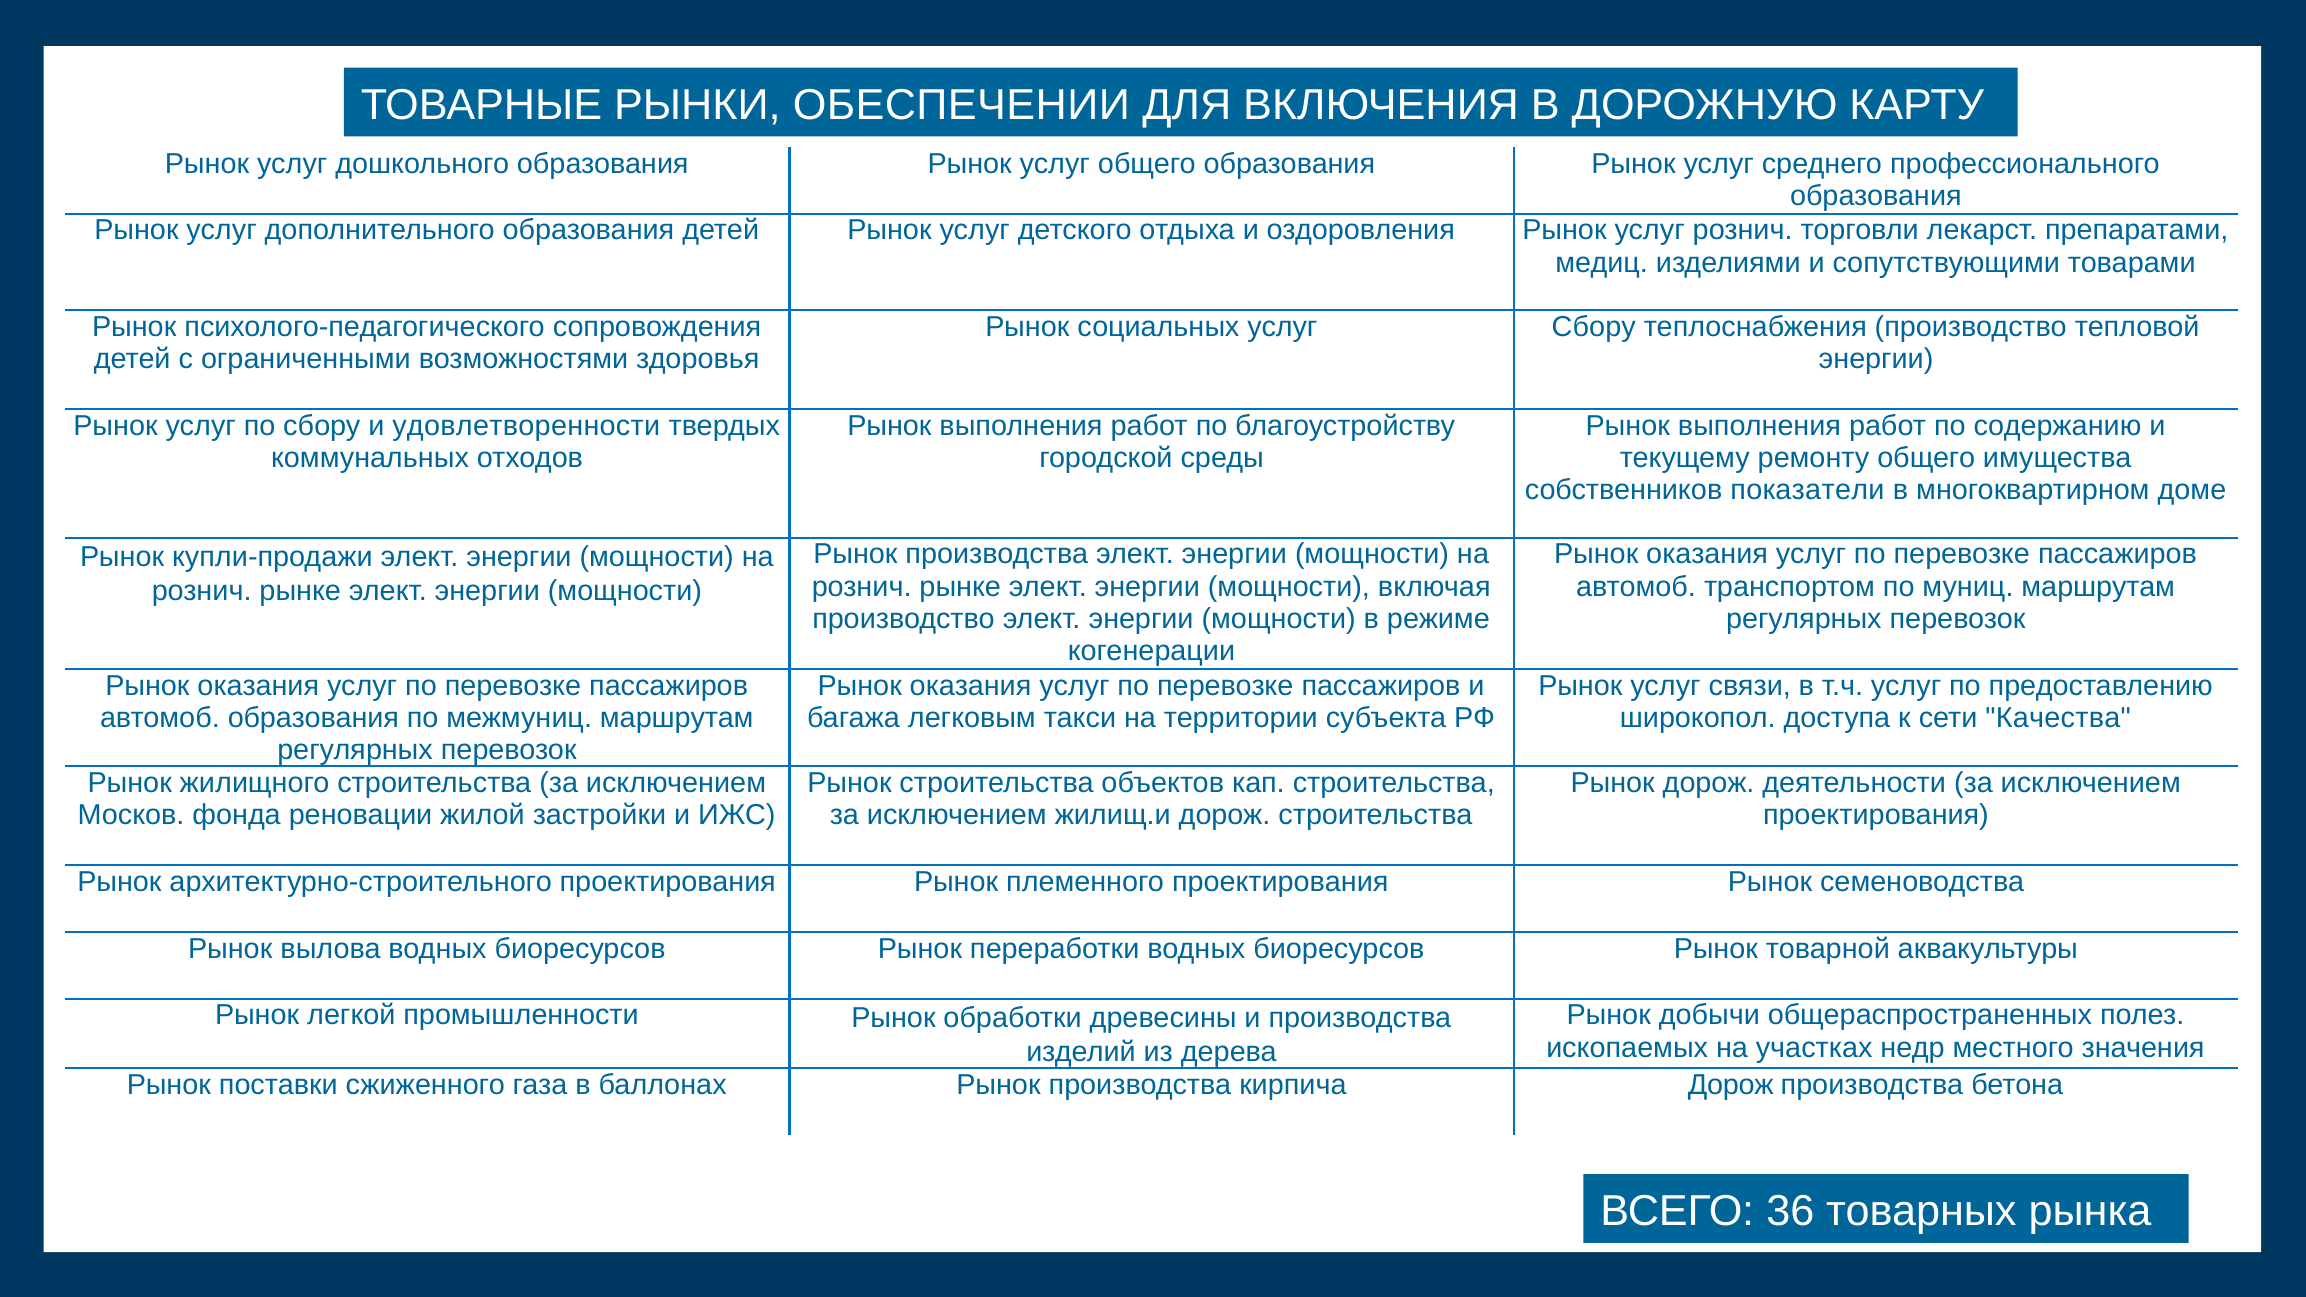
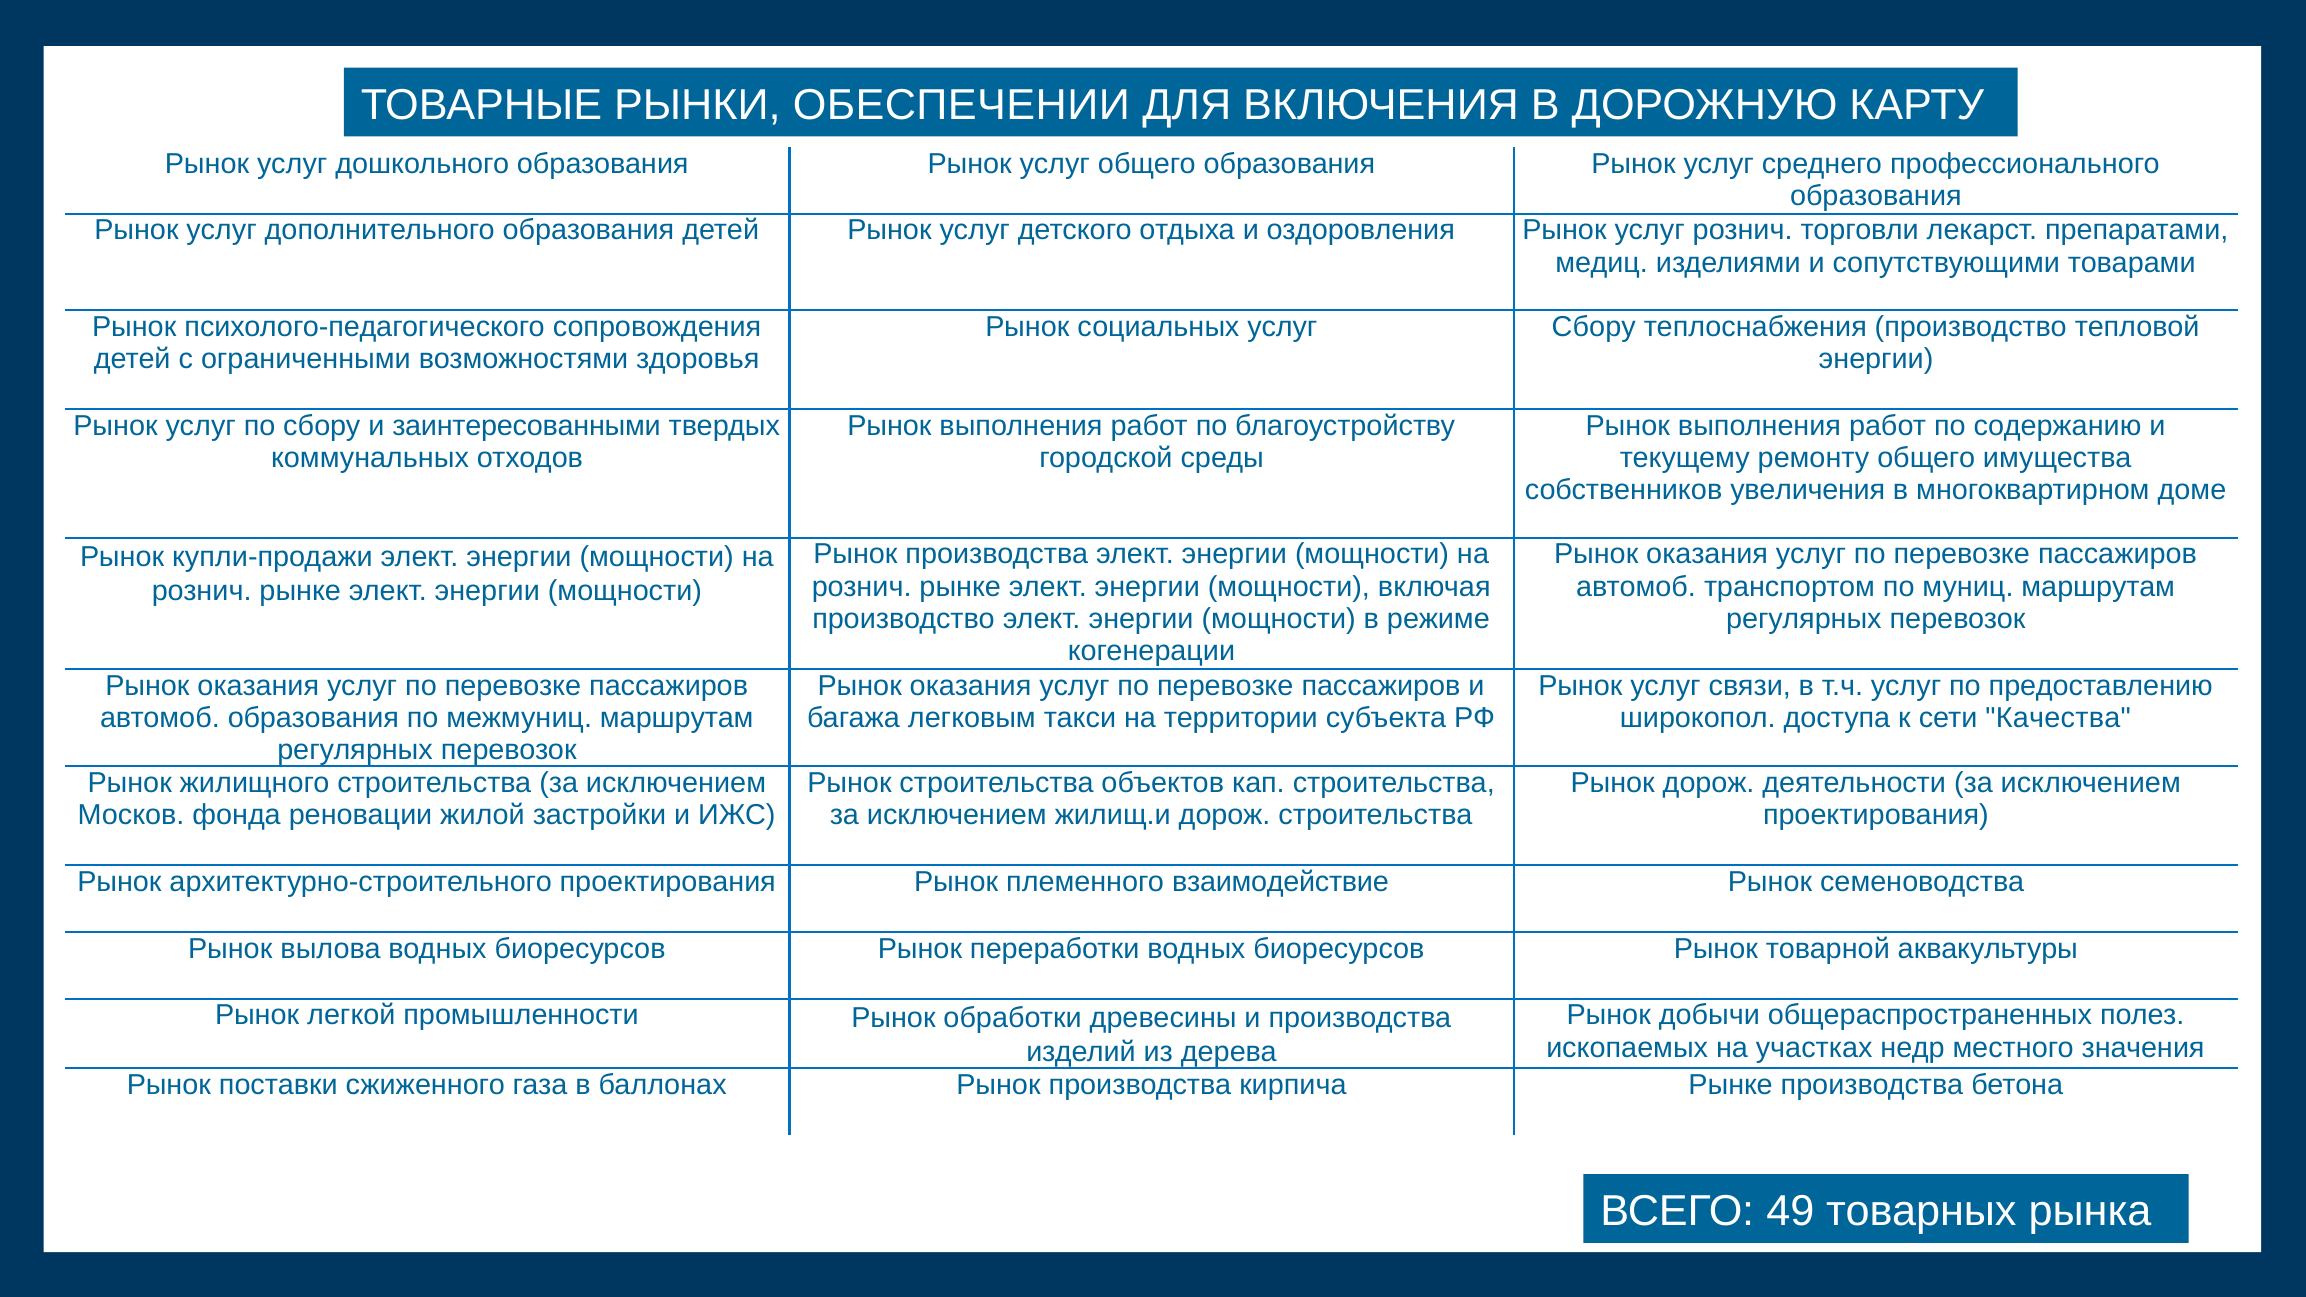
удовлетворенности: удовлетворенности -> заинтересованными
показатели: показатели -> увеличения
племенного проектирования: проектирования -> взаимодействие
кирпича Дорож: Дорож -> Рынке
36: 36 -> 49
